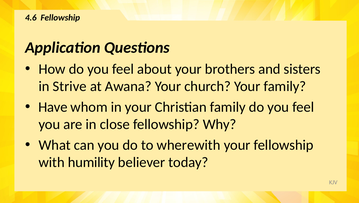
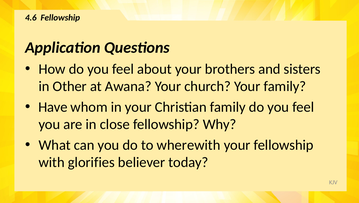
Strive: Strive -> Other
humility: humility -> glorifies
